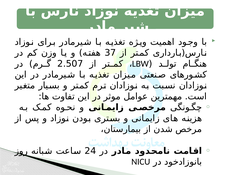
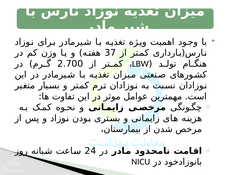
2.507: 2.507 -> 2.700
